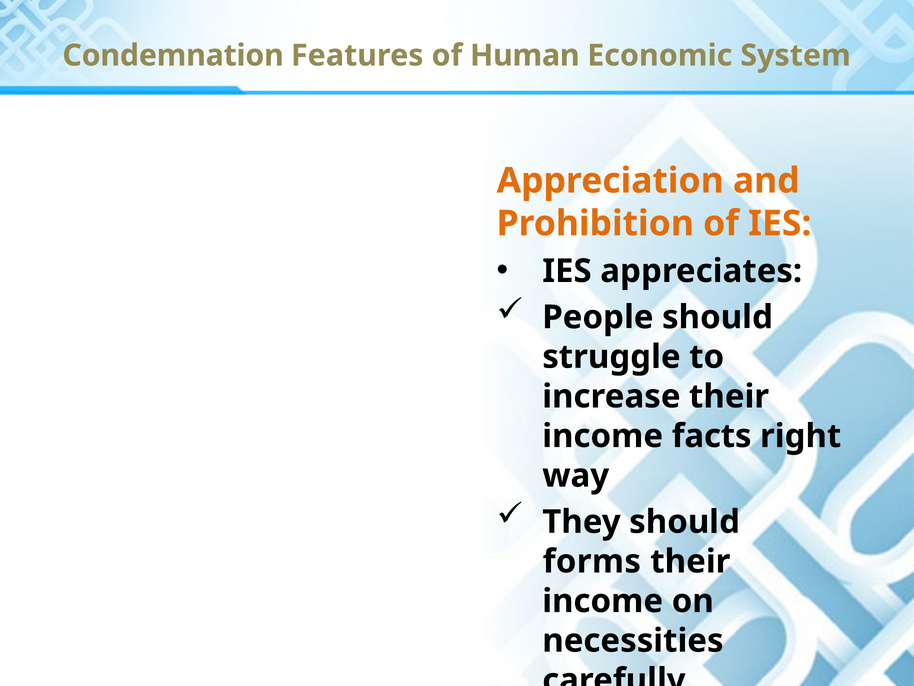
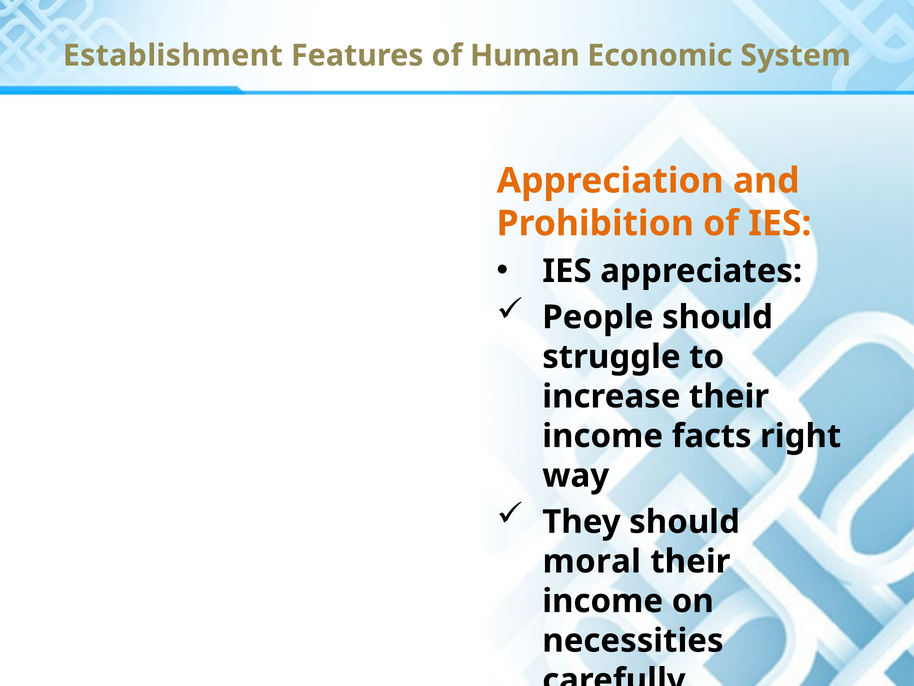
Condemnation: Condemnation -> Establishment
forms: forms -> moral
